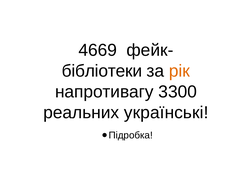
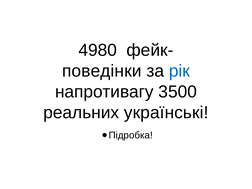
4669: 4669 -> 4980
бібліотеки: бібліотеки -> поведінки
рік colour: orange -> blue
3300: 3300 -> 3500
